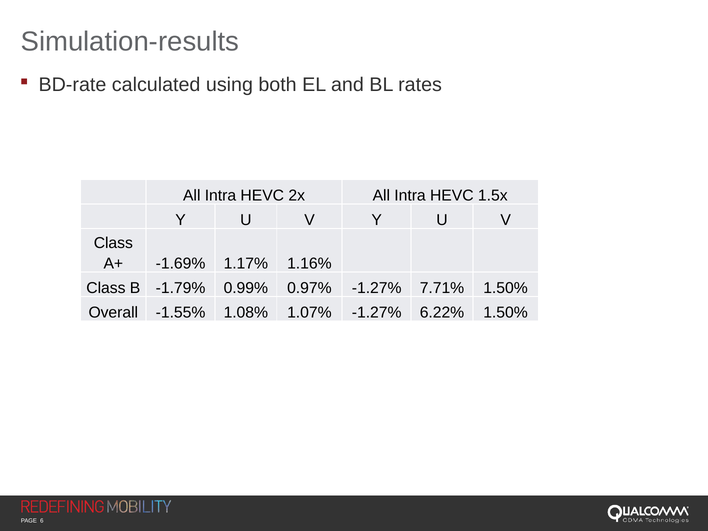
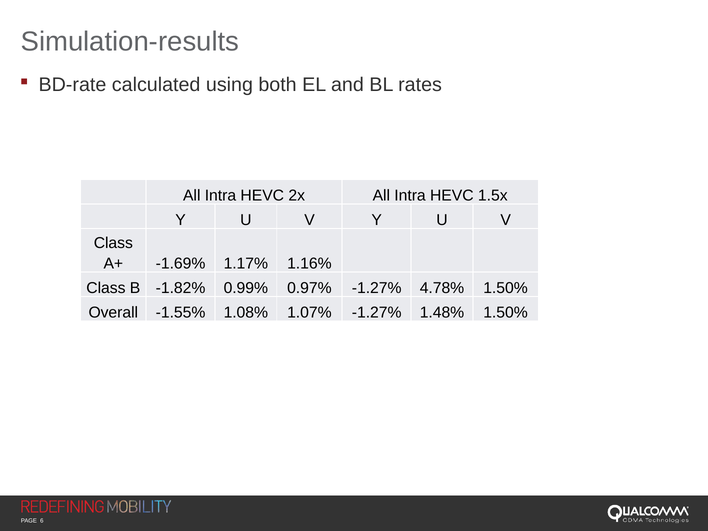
-1.79%: -1.79% -> -1.82%
7.71%: 7.71% -> 4.78%
6.22%: 6.22% -> 1.48%
